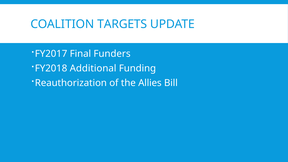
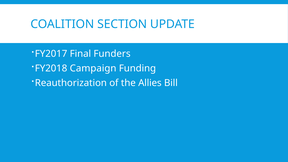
TARGETS: TARGETS -> SECTION
Additional: Additional -> Campaign
